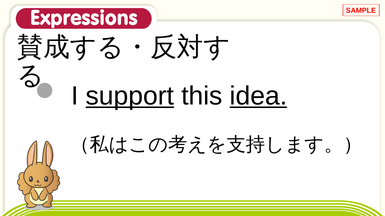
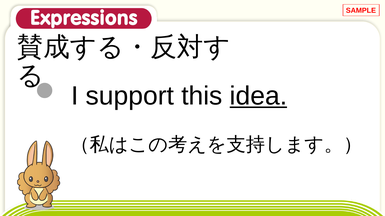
support underline: present -> none
